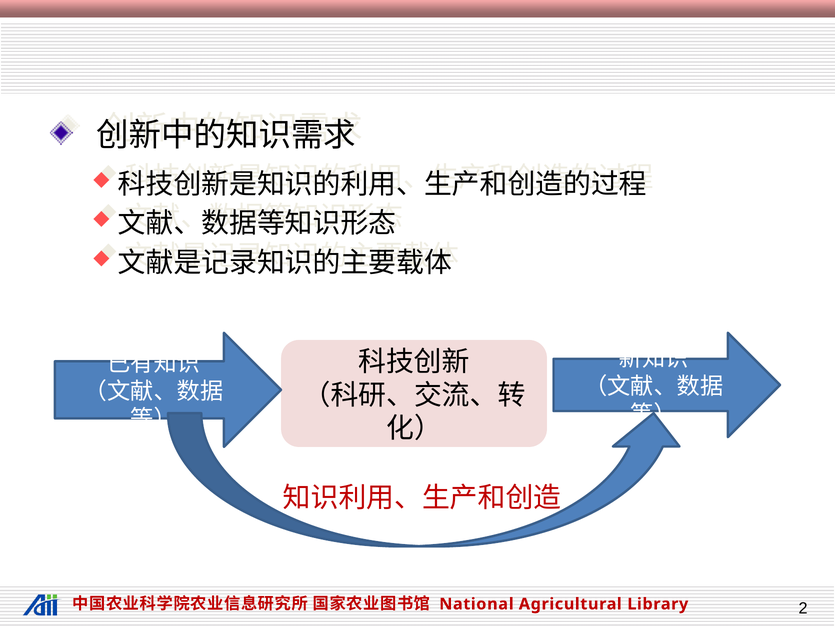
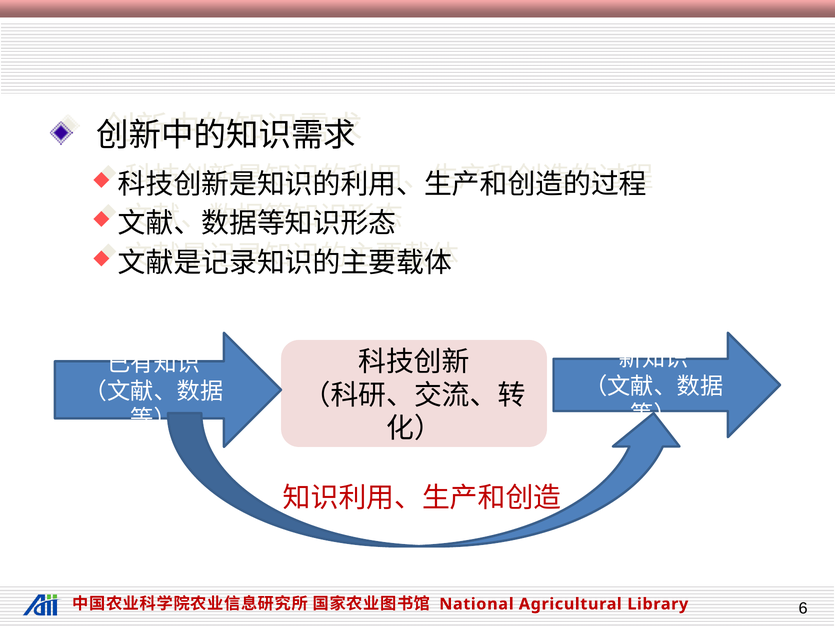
2: 2 -> 6
